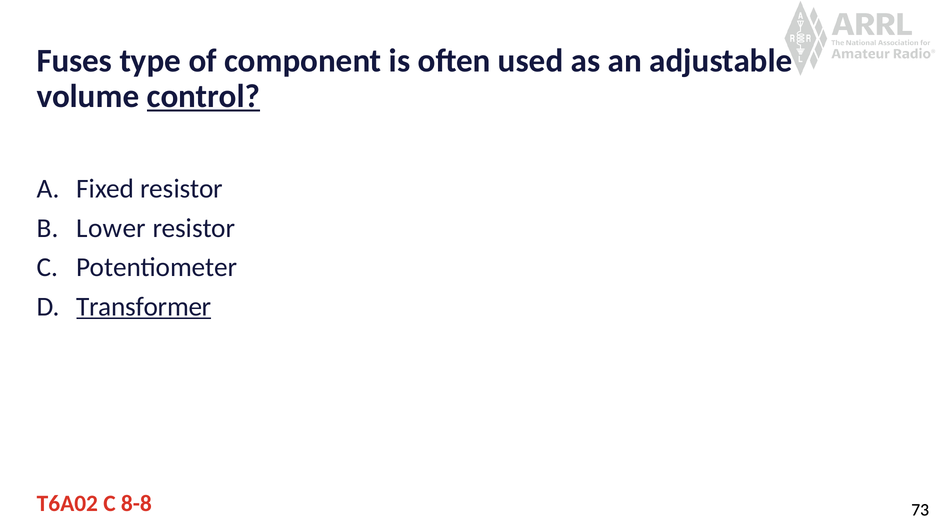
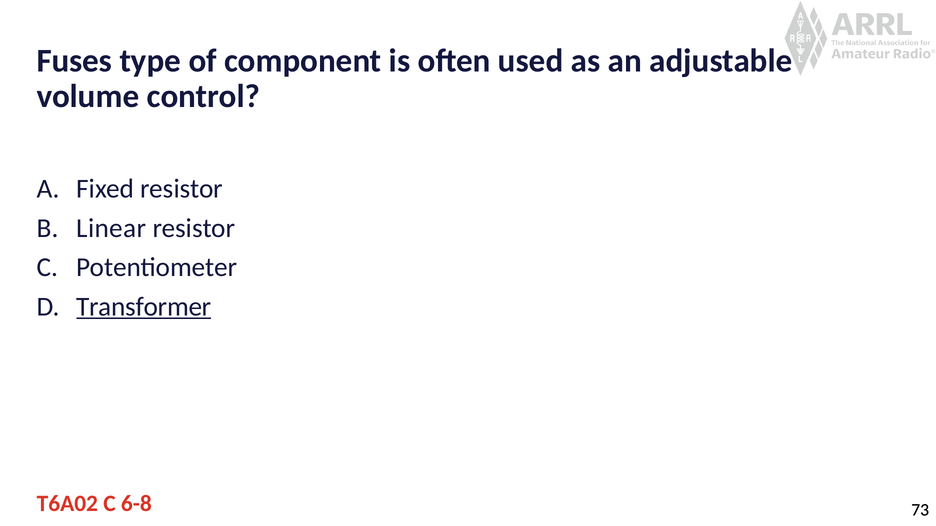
control underline: present -> none
Lower: Lower -> Linear
8-8: 8-8 -> 6-8
